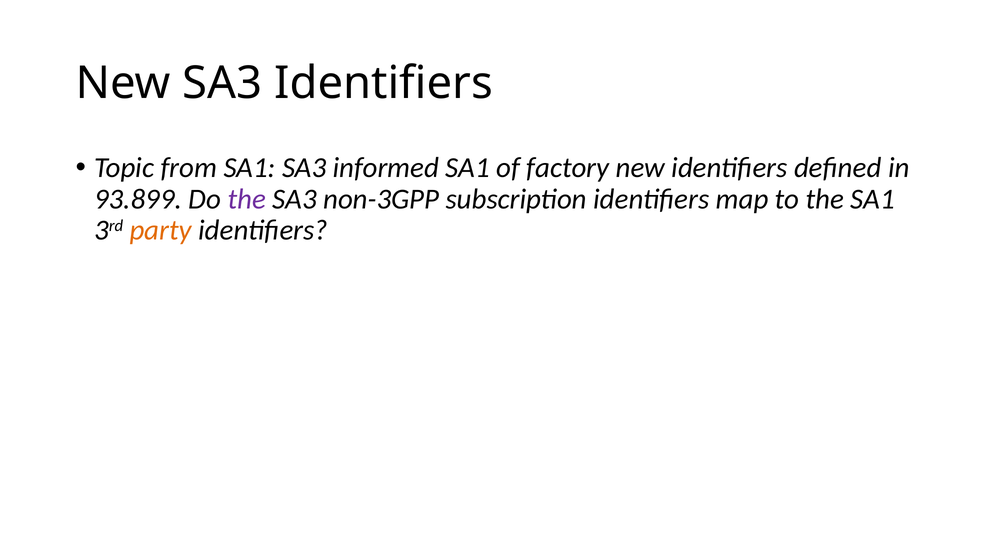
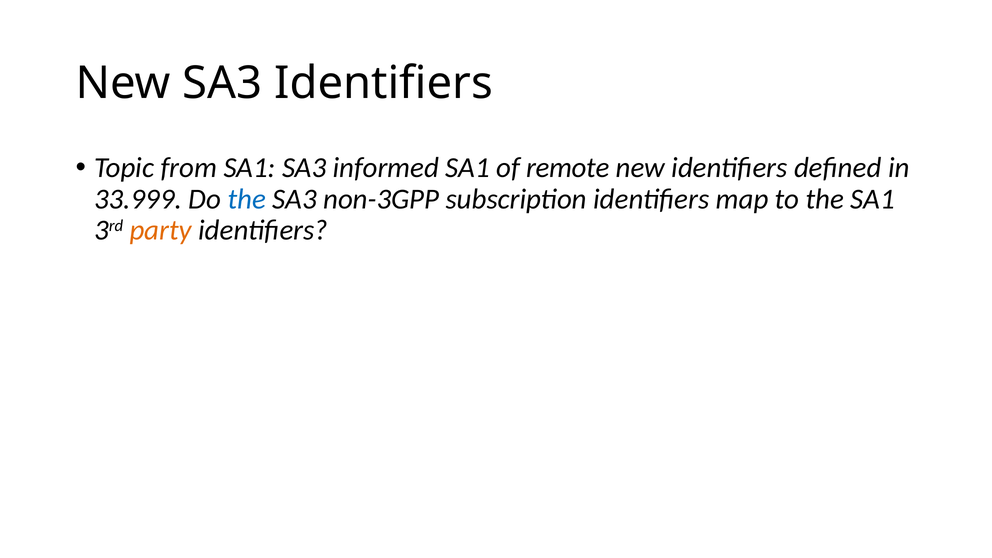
factory: factory -> remote
93.899: 93.899 -> 33.999
the at (247, 199) colour: purple -> blue
